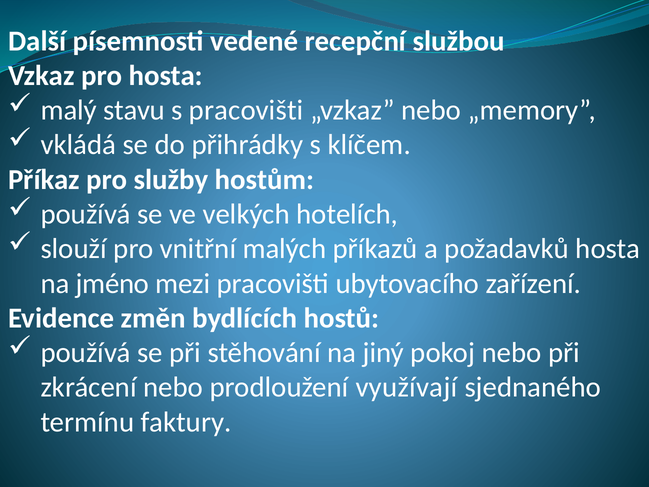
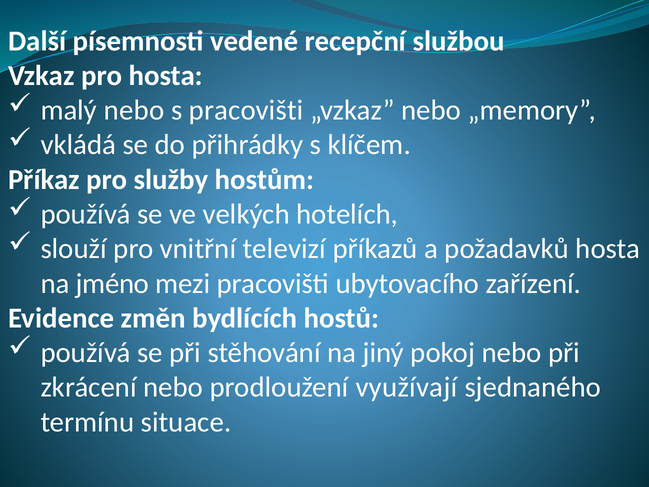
malý stavu: stavu -> nebo
malých: malých -> televizí
faktury: faktury -> situace
